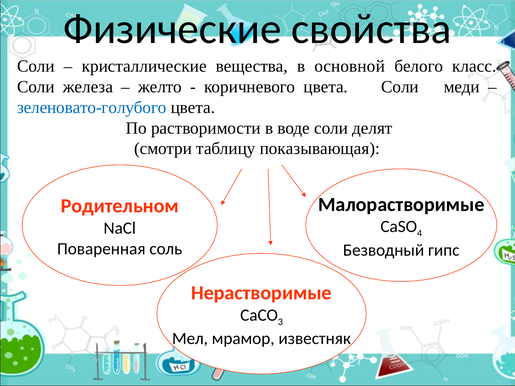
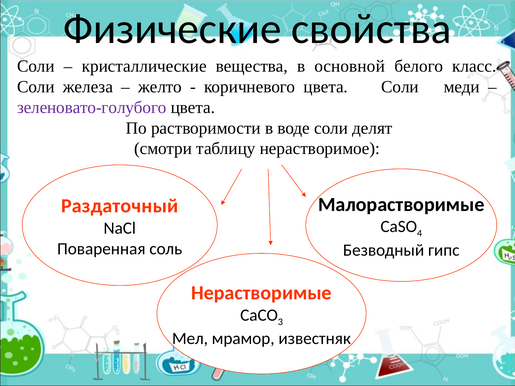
зеленовато-голубого colour: blue -> purple
показывающая: показывающая -> нерастворимое
Родительном: Родительном -> Раздаточный
